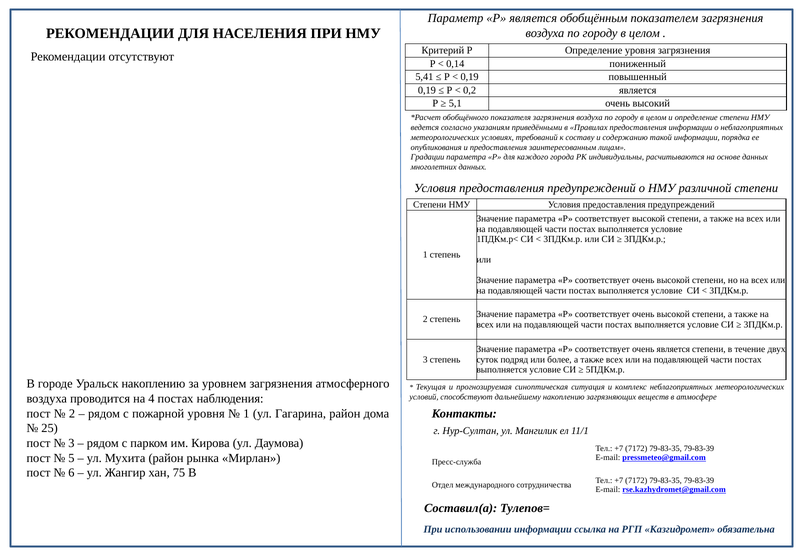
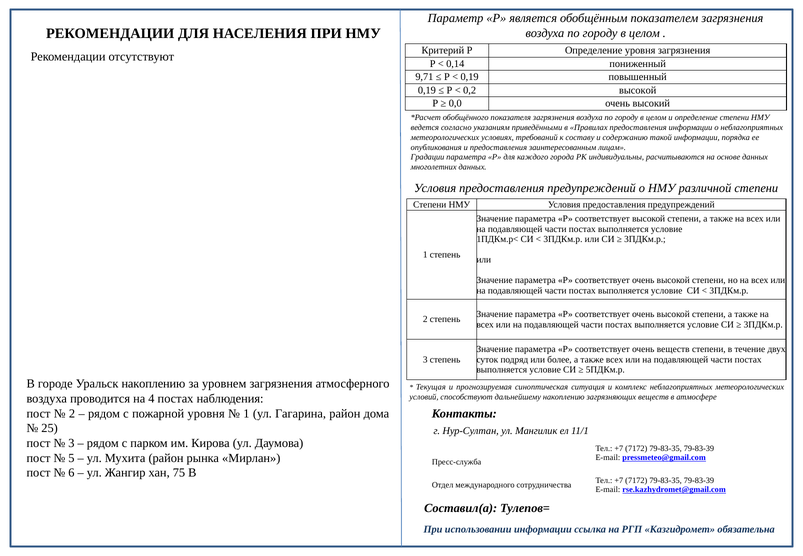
5,41: 5,41 -> 9,71
0,2 является: является -> высокой
5,1: 5,1 -> 0,0
очень является: является -> веществ
